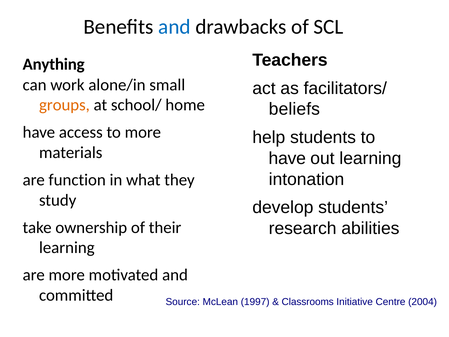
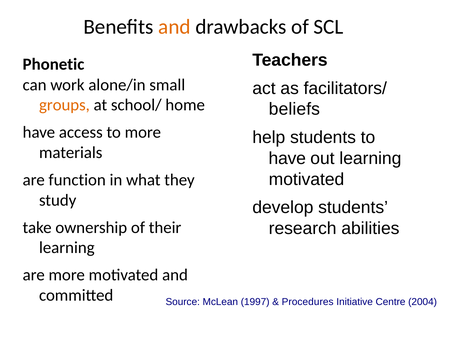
and at (174, 27) colour: blue -> orange
Anything: Anything -> Phonetic
intonation at (306, 179): intonation -> motivated
Classrooms: Classrooms -> Procedures
